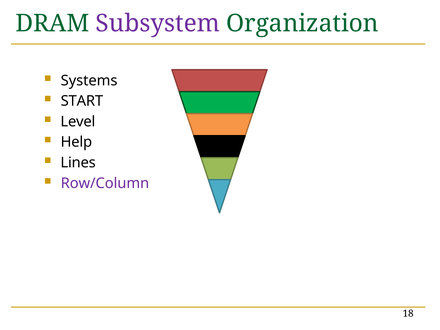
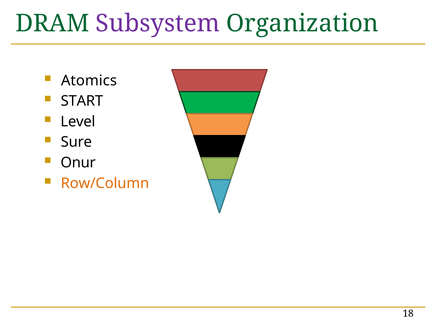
Systems: Systems -> Atomics
Help: Help -> Sure
Lines: Lines -> Onur
Row/Column colour: purple -> orange
